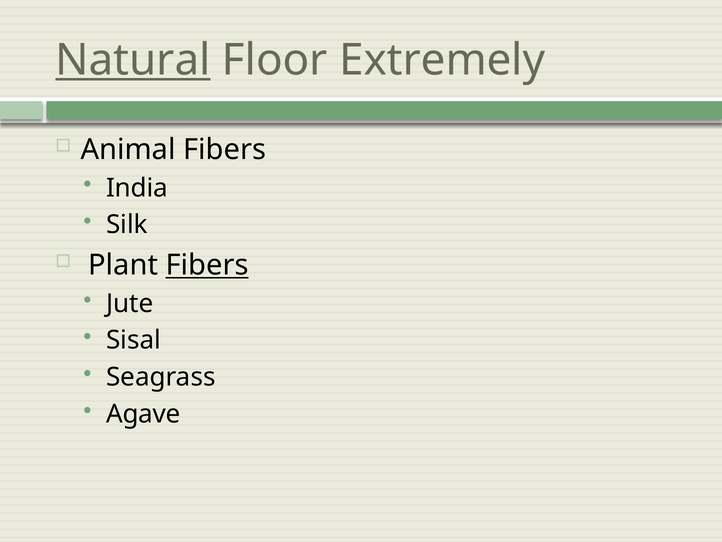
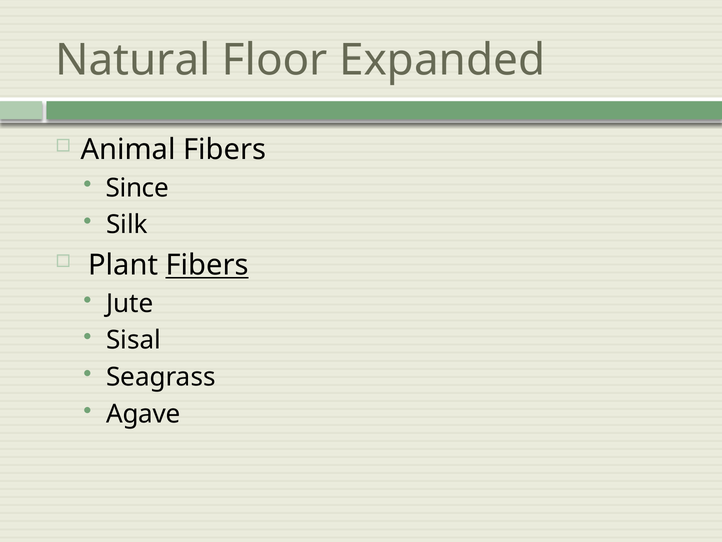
Natural underline: present -> none
Extremely: Extremely -> Expanded
India: India -> Since
